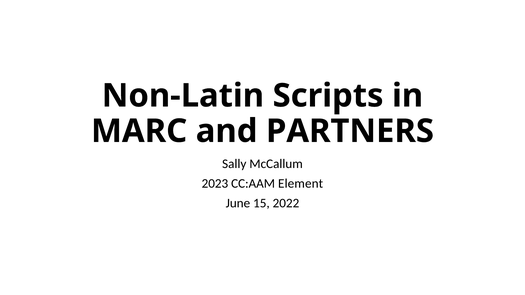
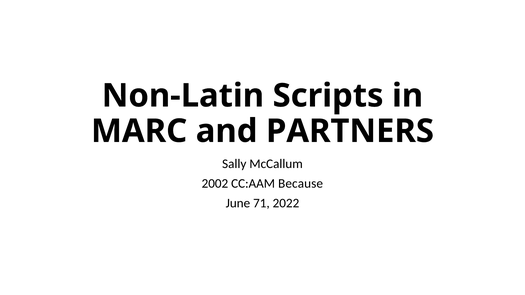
2023: 2023 -> 2002
Element: Element -> Because
15: 15 -> 71
